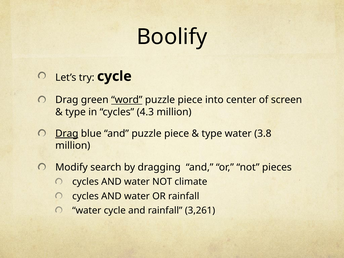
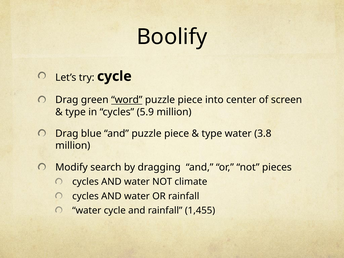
4.3: 4.3 -> 5.9
Drag at (67, 134) underline: present -> none
3,261: 3,261 -> 1,455
